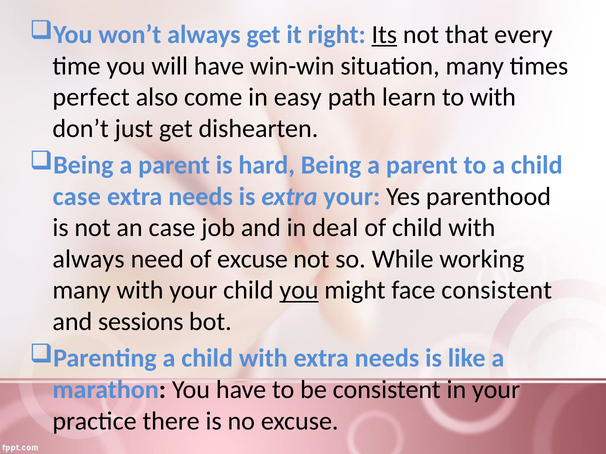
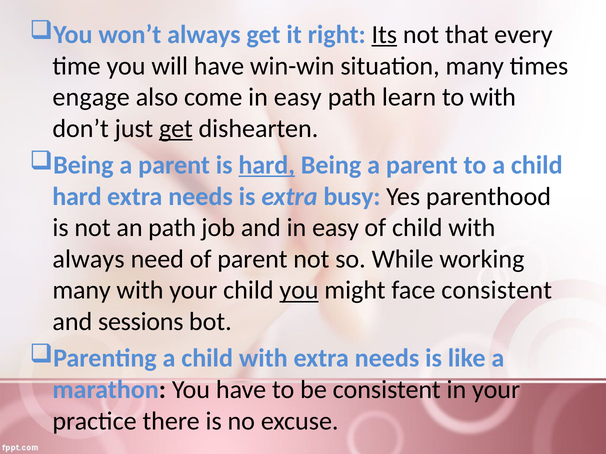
perfect: perfect -> engage
get at (176, 129) underline: none -> present
hard at (267, 165) underline: none -> present
case at (77, 197): case -> hard
extra your: your -> busy
an case: case -> path
and in deal: deal -> easy
of excuse: excuse -> parent
